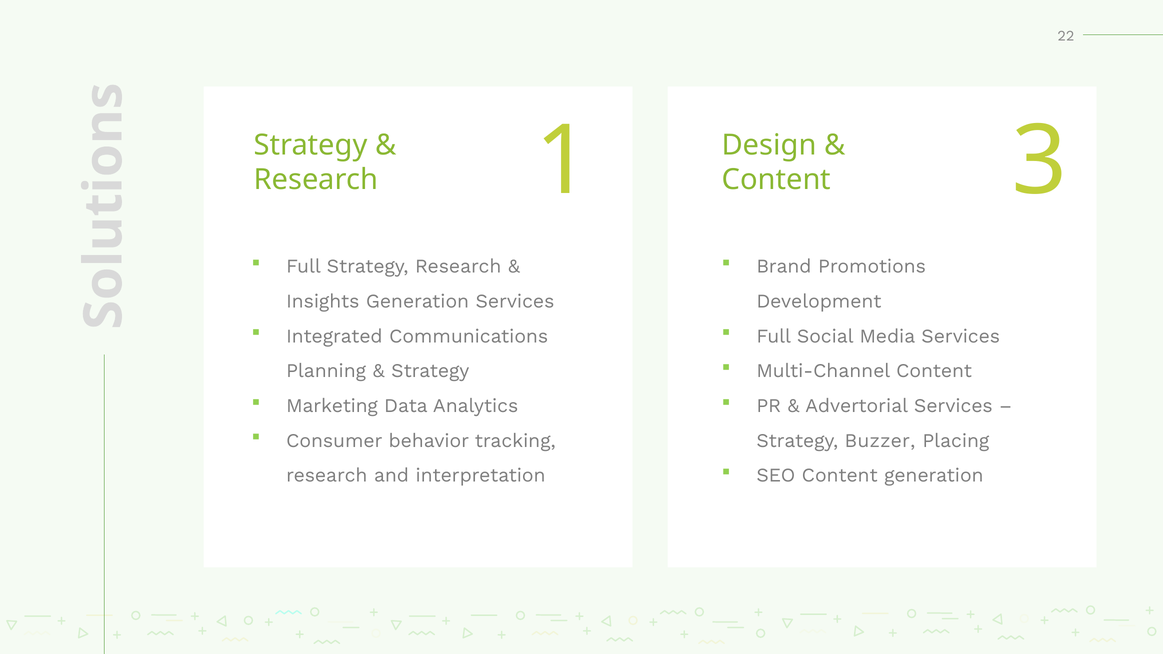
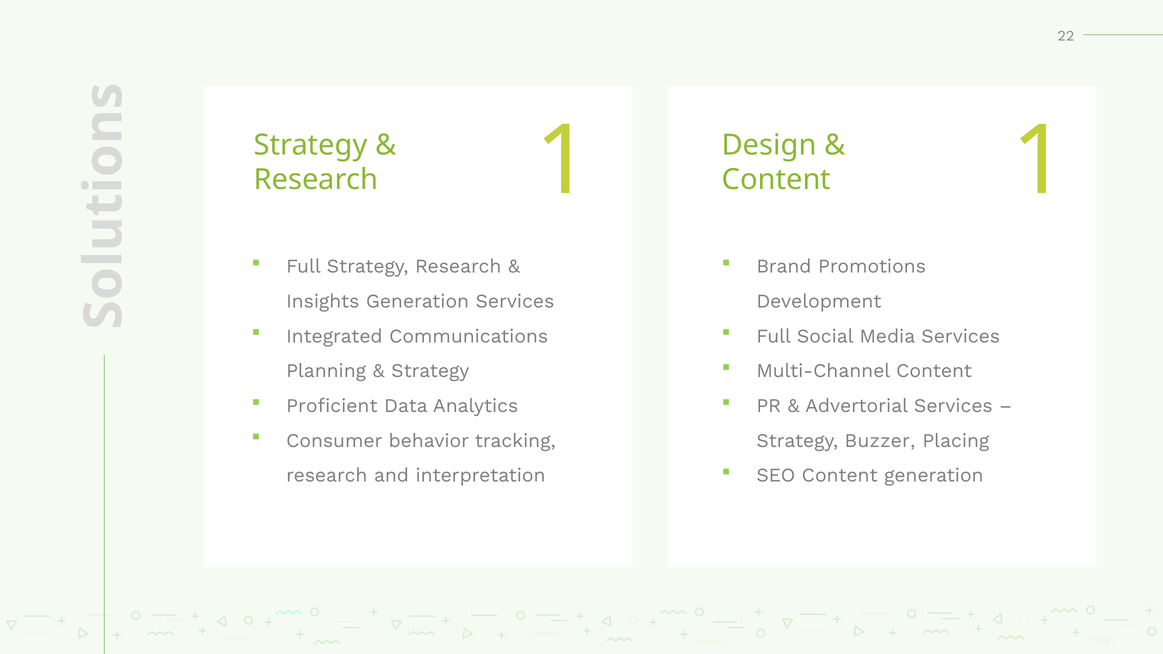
1 3: 3 -> 1
Marketing: Marketing -> Proficient
